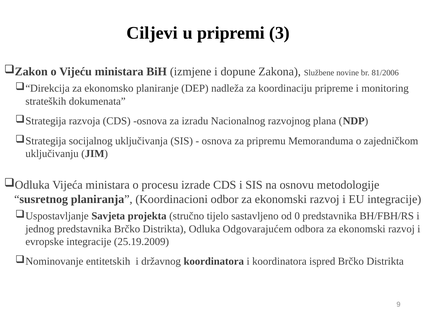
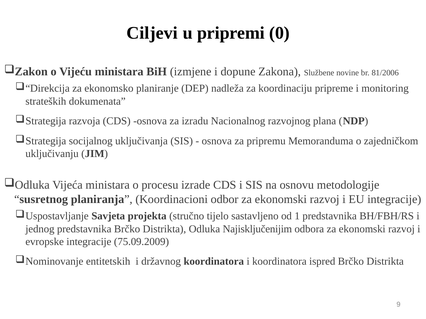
3: 3 -> 0
0: 0 -> 1
Odgovarajućem: Odgovarajućem -> Najisključenijim
25.19.2009: 25.19.2009 -> 75.09.2009
